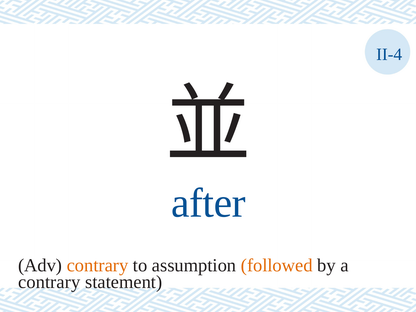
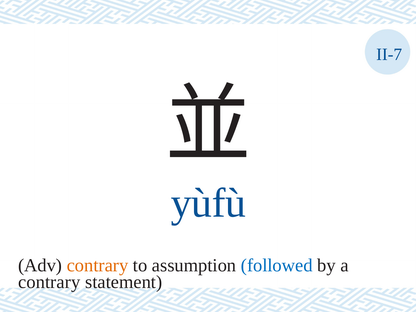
II-4: II-4 -> II-7
after: after -> yùfù
followed colour: orange -> blue
